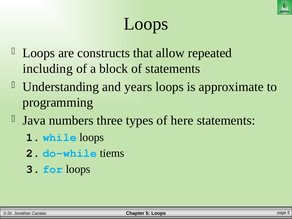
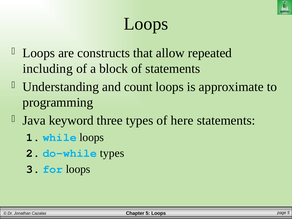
years: years -> count
numbers: numbers -> keyword
tiems at (112, 153): tiems -> types
